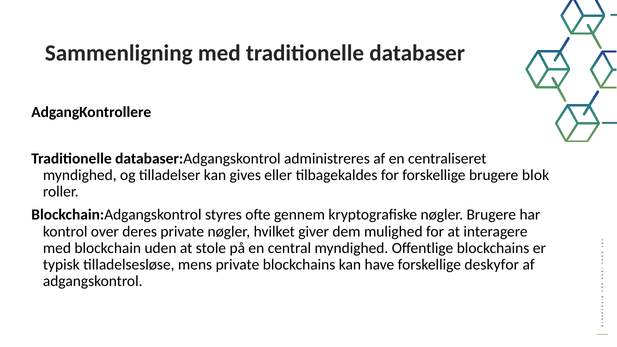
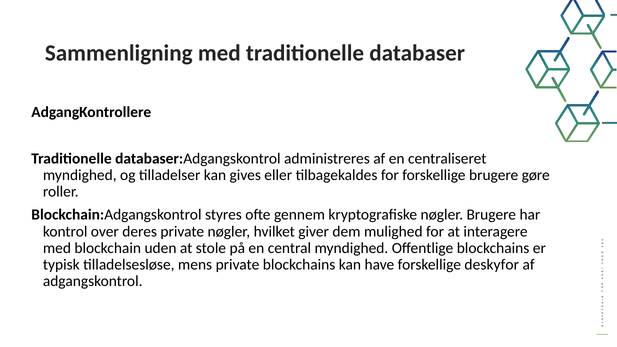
blok: blok -> gøre
